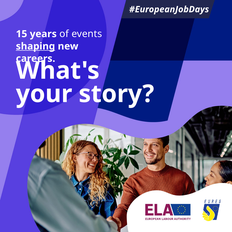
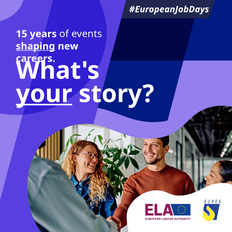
your underline: none -> present
